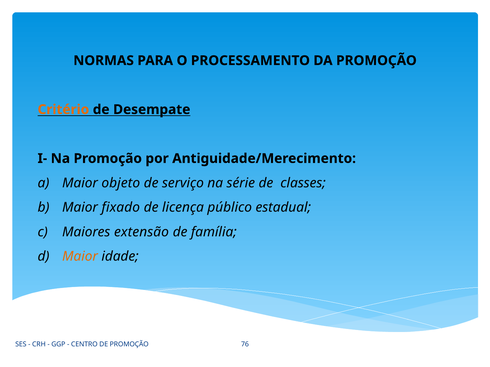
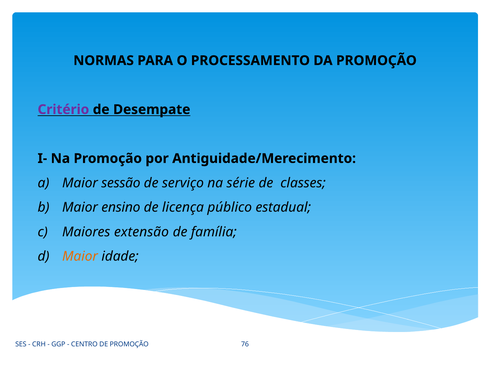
Critério colour: orange -> purple
objeto: objeto -> sessão
fixado: fixado -> ensino
